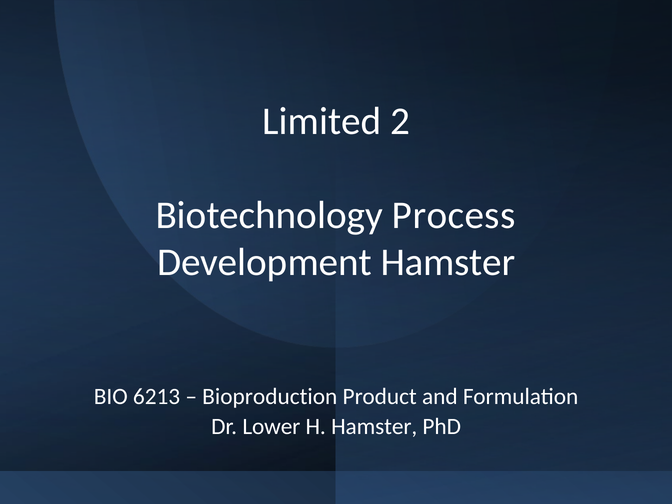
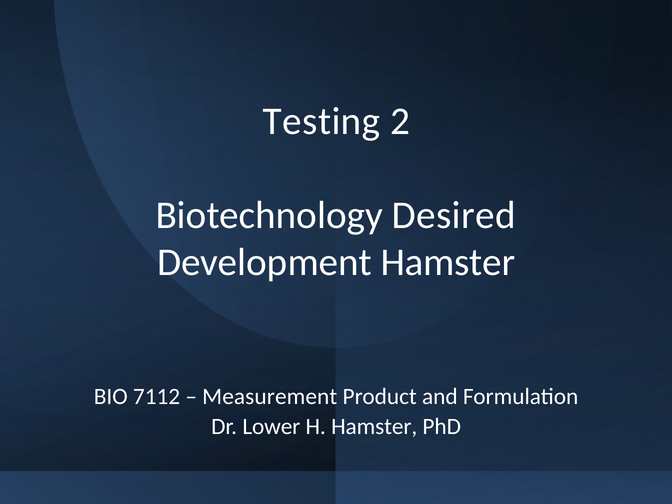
Limited: Limited -> Testing
Process: Process -> Desired
6213: 6213 -> 7112
Bioproduction: Bioproduction -> Measurement
